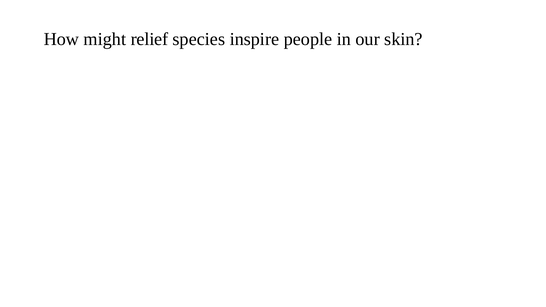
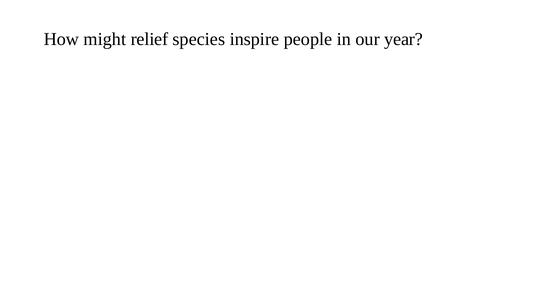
skin: skin -> year
